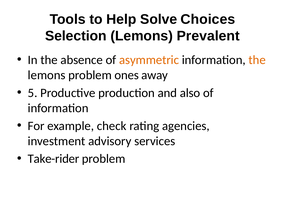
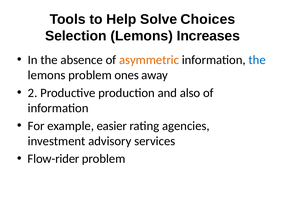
Prevalent: Prevalent -> Increases
the at (257, 60) colour: orange -> blue
5: 5 -> 2
check: check -> easier
Take-rider: Take-rider -> Flow-rider
